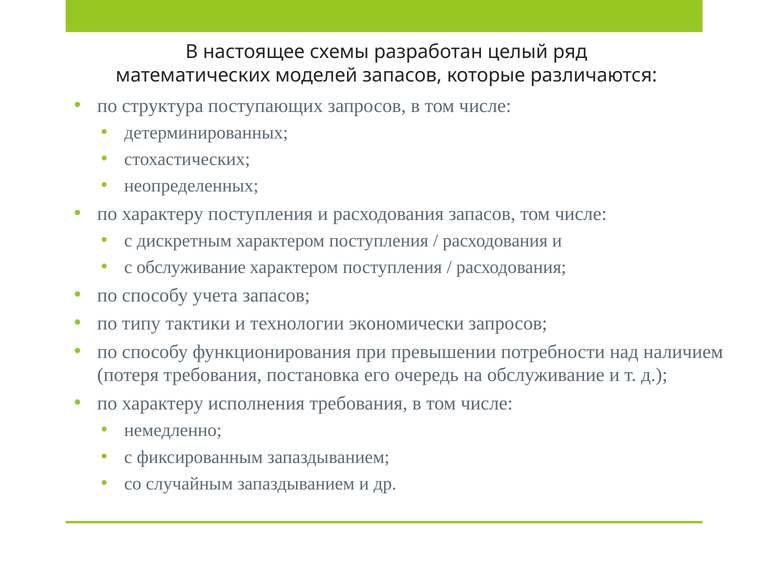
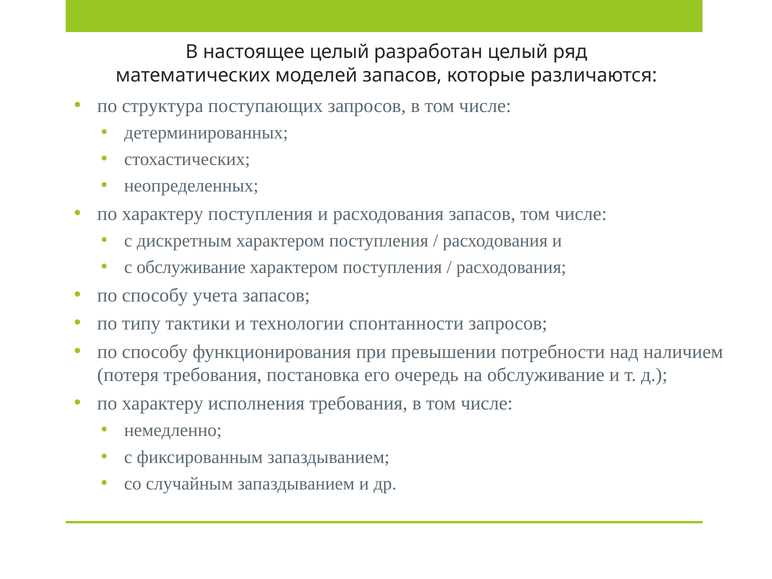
настоящее схемы: схемы -> целый
экономически: экономически -> спонтанности
